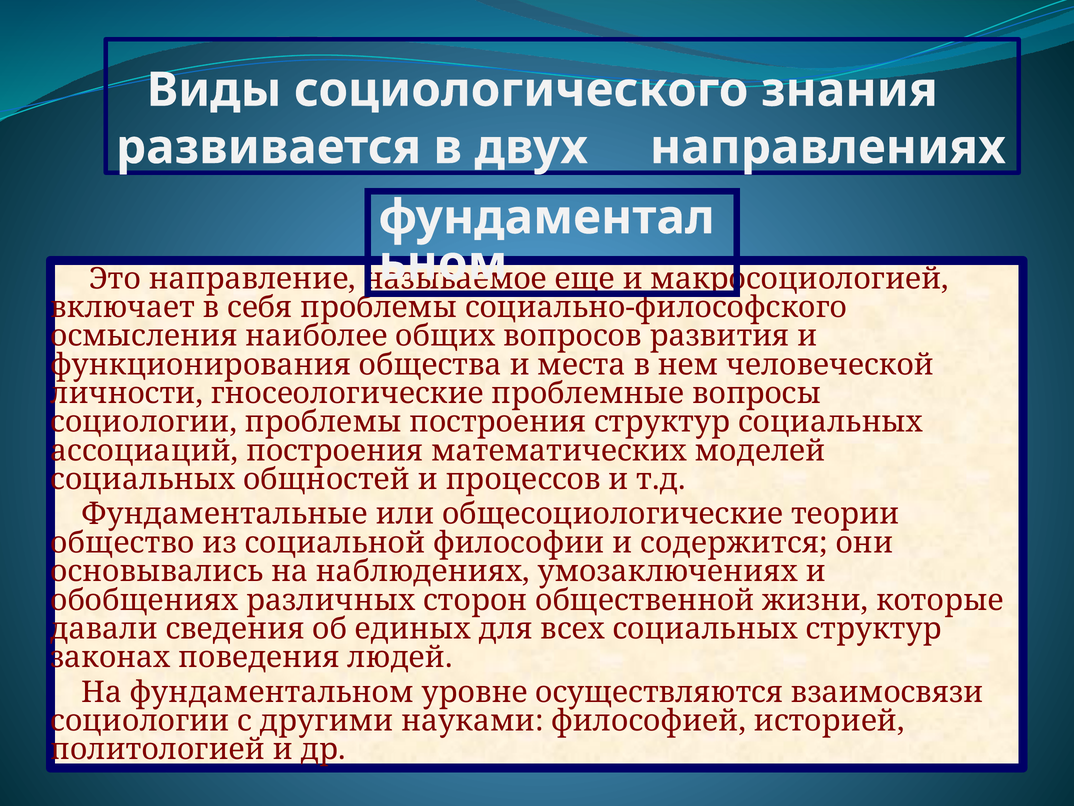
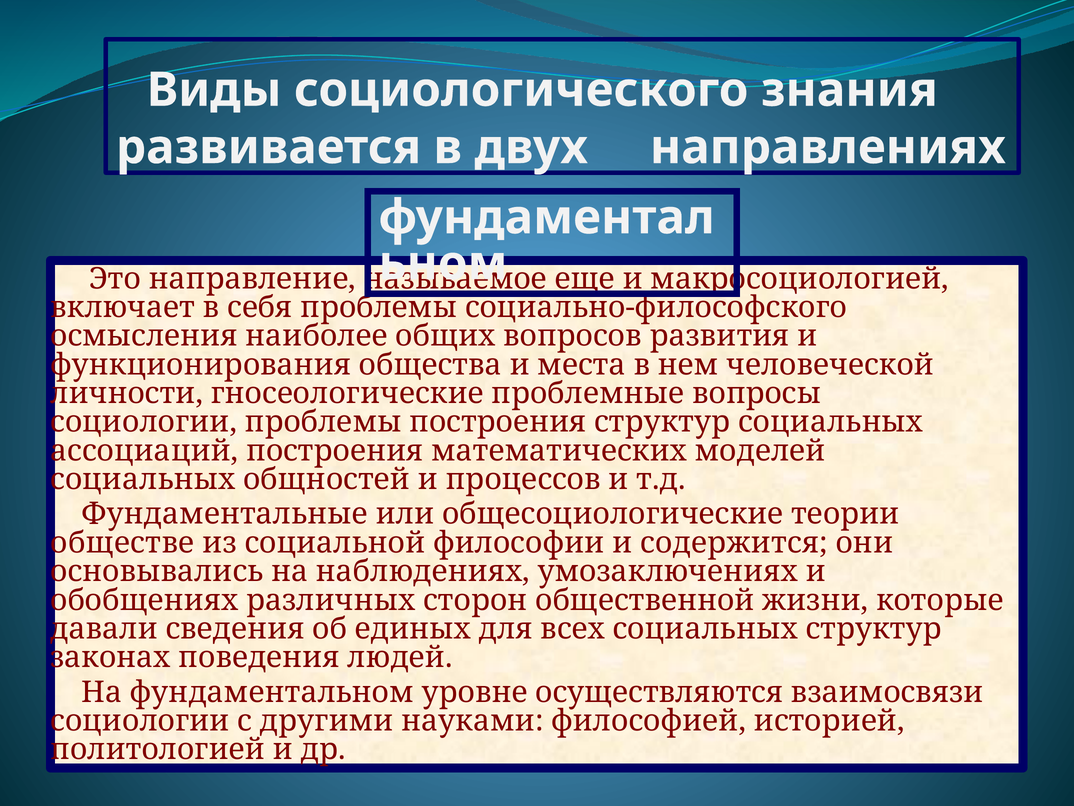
общество: общество -> обществе
